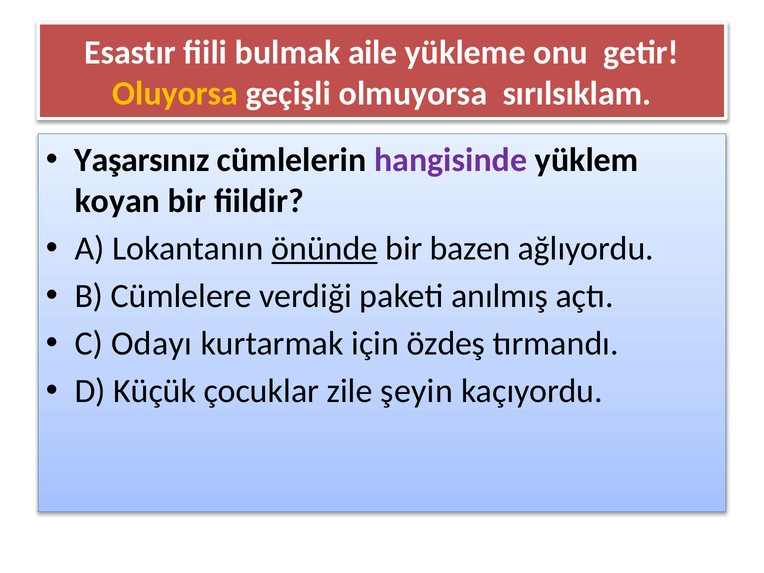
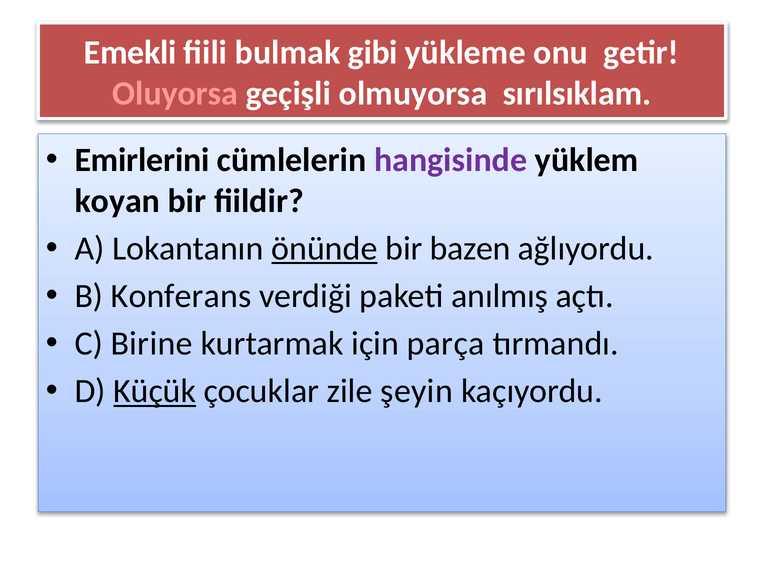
Esastır: Esastır -> Emekli
aile: aile -> gibi
Oluyorsa colour: yellow -> pink
Yaşarsınız: Yaşarsınız -> Emirlerini
Cümlelere: Cümlelere -> Konferans
Odayı: Odayı -> Birine
özdeş: özdeş -> parça
Küçük underline: none -> present
